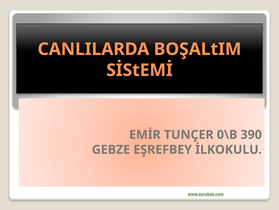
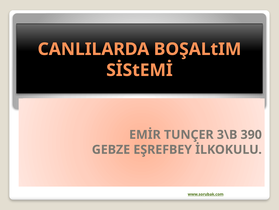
0\B: 0\B -> 3\B
